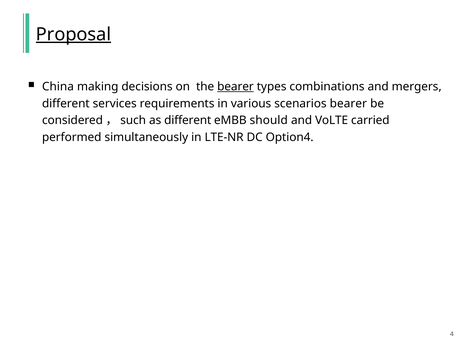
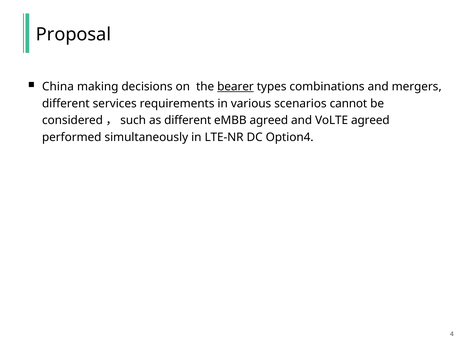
Proposal underline: present -> none
scenarios bearer: bearer -> cannot
eMBB should: should -> agreed
VoLTE carried: carried -> agreed
